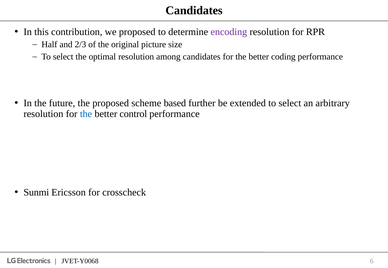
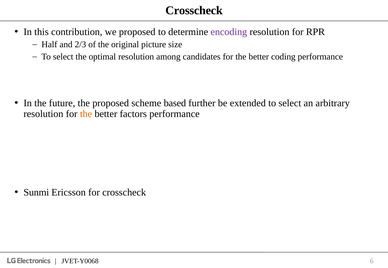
Candidates at (194, 10): Candidates -> Crosscheck
the at (86, 114) colour: blue -> orange
control: control -> factors
